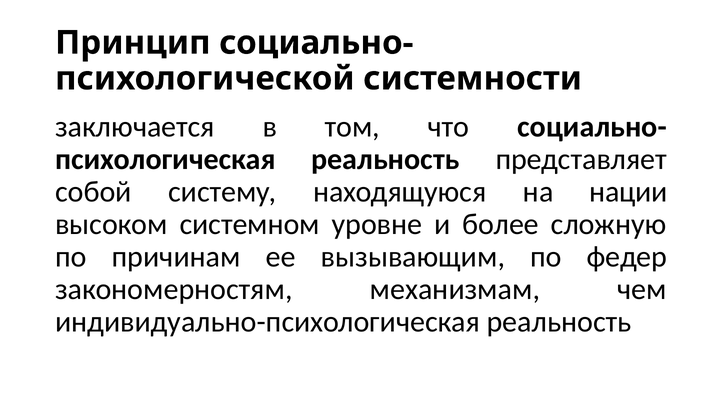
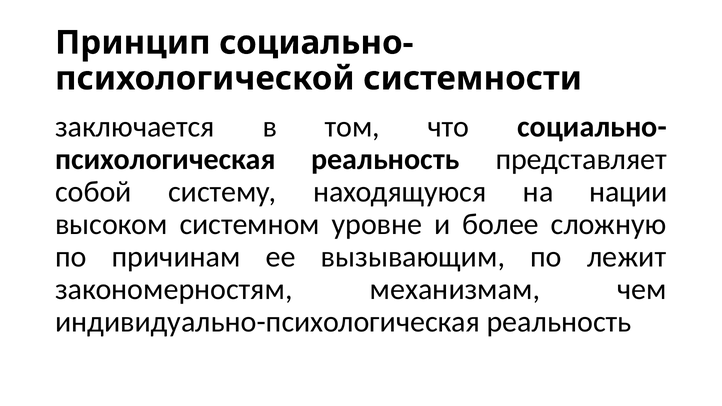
федер: федер -> лежит
